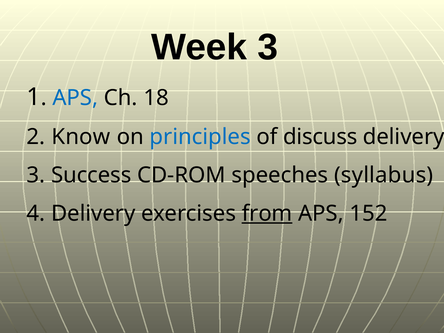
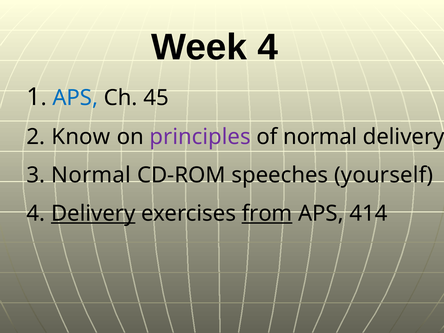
Week 3: 3 -> 4
18: 18 -> 45
principles colour: blue -> purple
of discuss: discuss -> normal
3 Success: Success -> Normal
syllabus: syllabus -> yourself
Delivery at (93, 213) underline: none -> present
152: 152 -> 414
